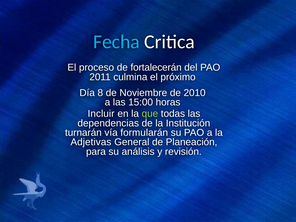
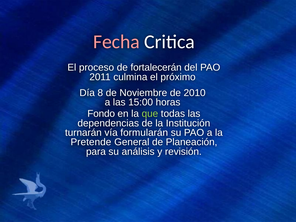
Fecha colour: light blue -> pink
Incluir: Incluir -> Fondo
Adjetivas: Adjetivas -> Pretende
